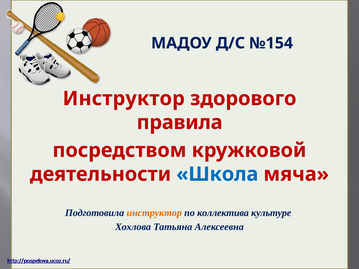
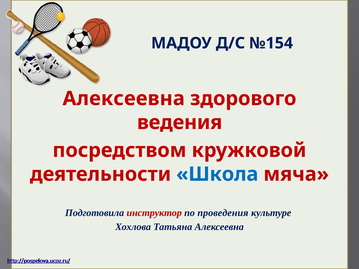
Инструктор at (124, 99): Инструктор -> Алексеевна
правила: правила -> ведения
инструктор at (154, 213) colour: orange -> red
коллектива: коллектива -> проведения
